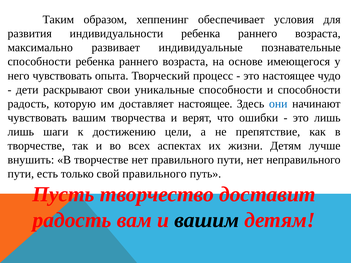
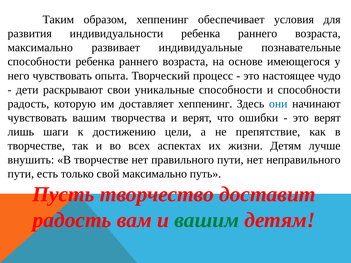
доставляет настоящее: настоящее -> хеппенинг
это лишь: лишь -> верят
свой правильного: правильного -> максимально
вашим at (207, 220) colour: black -> green
